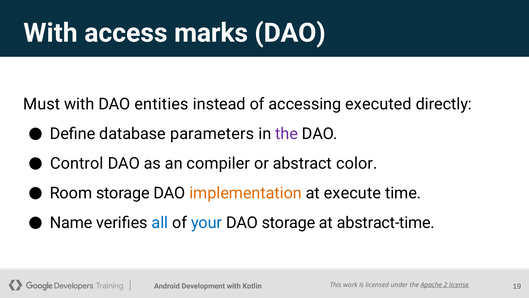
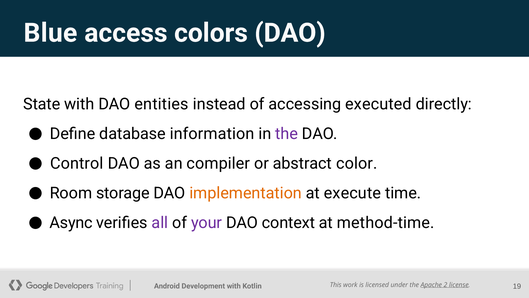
With at (50, 33): With -> Blue
marks: marks -> colors
Must: Must -> State
parameters: parameters -> information
Name: Name -> Async
all colour: blue -> purple
your colour: blue -> purple
DAO storage: storage -> context
abstract-time: abstract-time -> method-time
